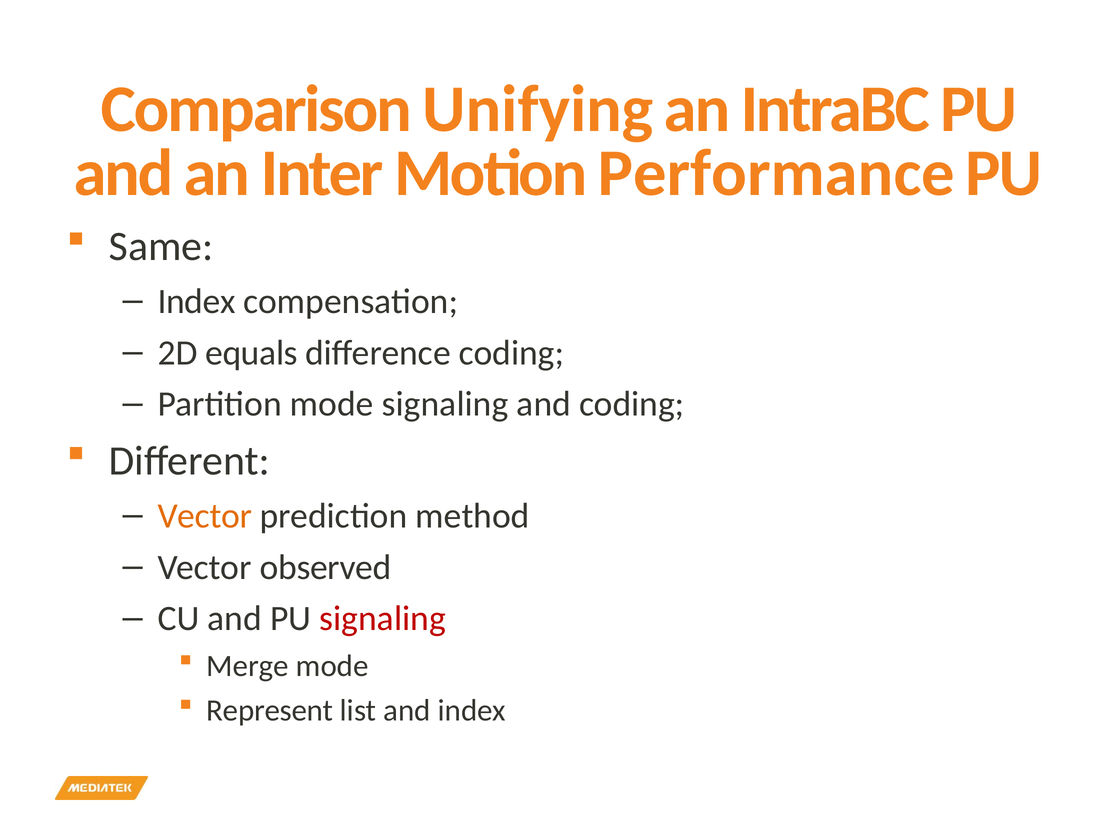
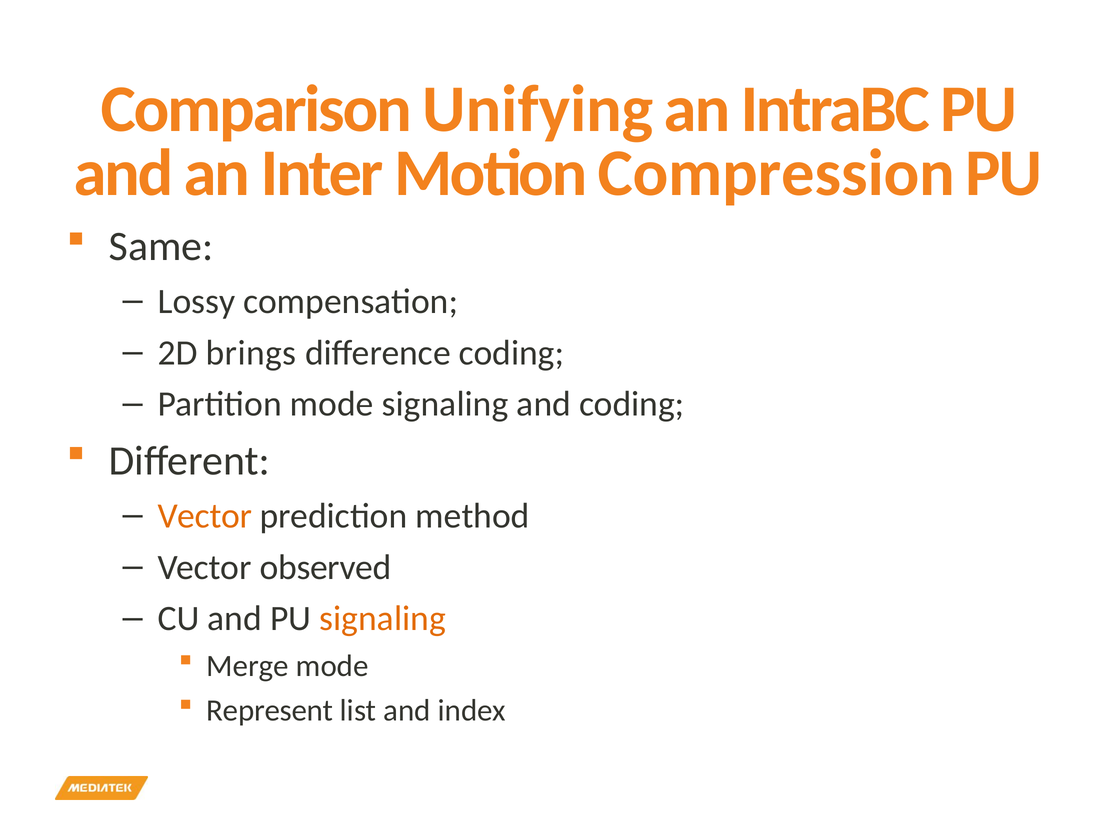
Performance: Performance -> Compression
Index at (197, 301): Index -> Lossy
equals: equals -> brings
signaling at (383, 619) colour: red -> orange
